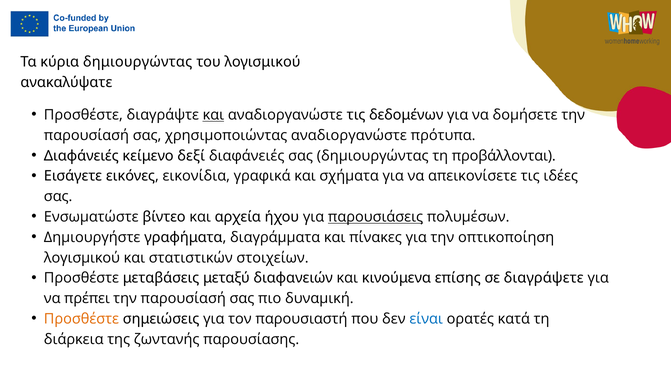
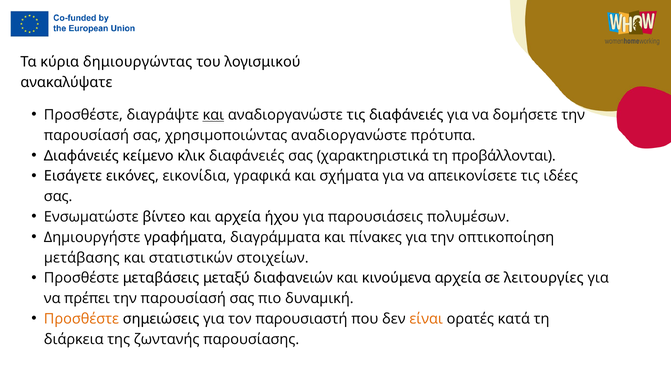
τις δεδομένων: δεδομένων -> διαφάνειές
δεξί: δεξί -> κλικ
σας δημιουργώντας: δημιουργώντας -> χαρακτηριστικά
παρουσιάσεις underline: present -> none
λογισμικού at (82, 257): λογισμικού -> μετάβασης
κινούμενα επίσης: επίσης -> αρχεία
διαγράψετε: διαγράψετε -> λειτουργίες
είναι colour: blue -> orange
